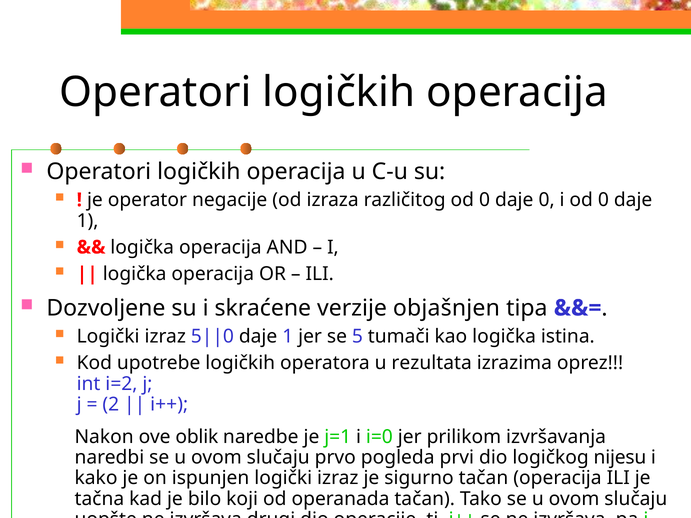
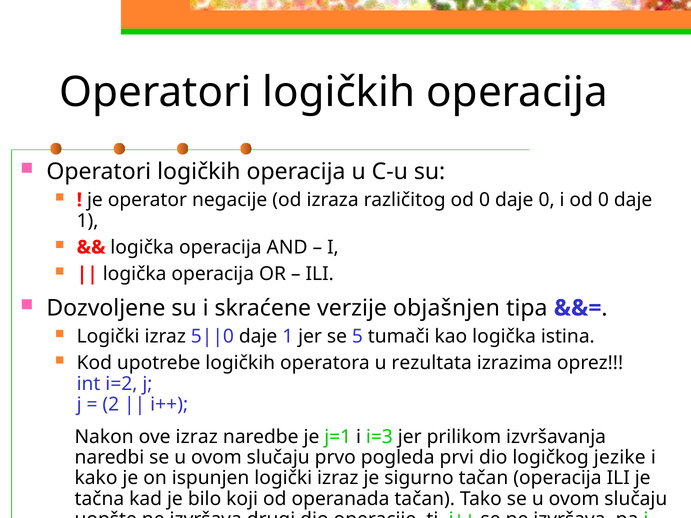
ove oblik: oblik -> izraz
i=0: i=0 -> i=3
nijesu: nijesu -> jezike
